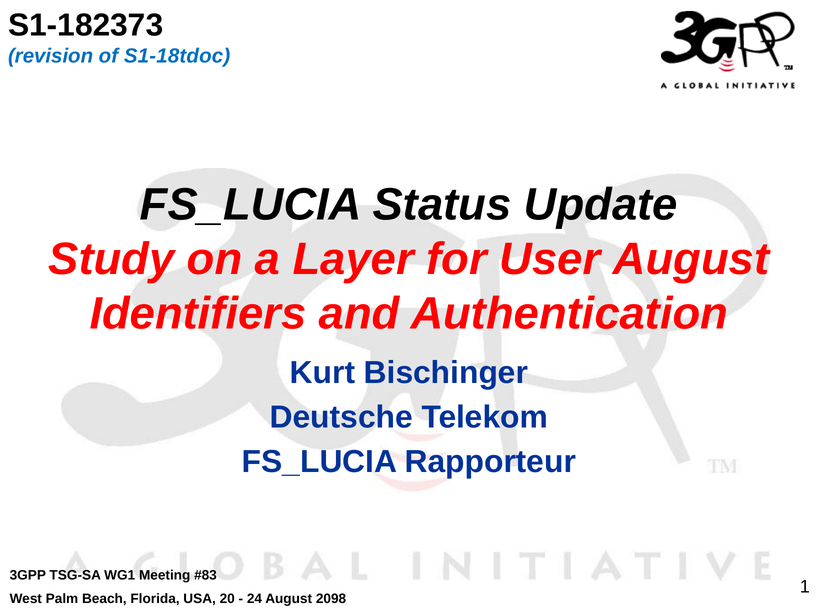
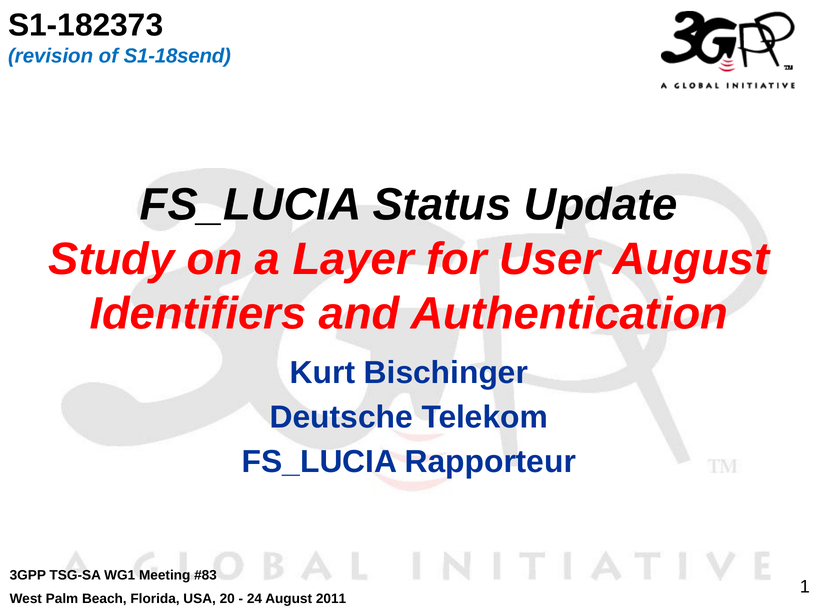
S1-18tdoc: S1-18tdoc -> S1-18send
2098: 2098 -> 2011
